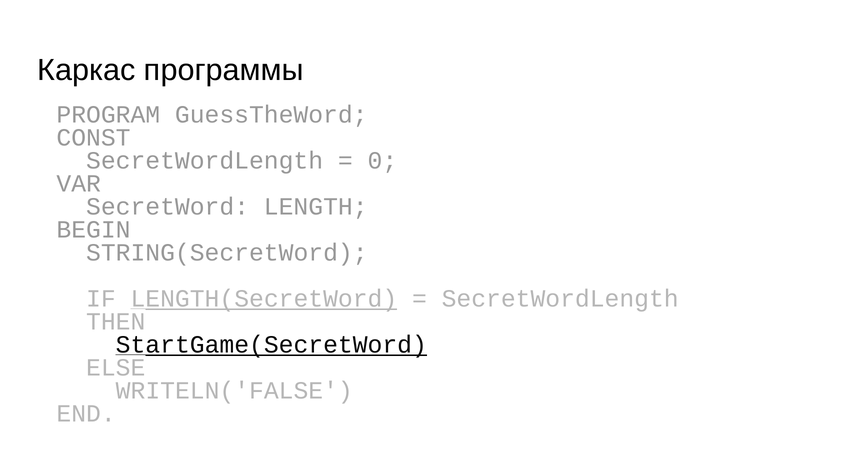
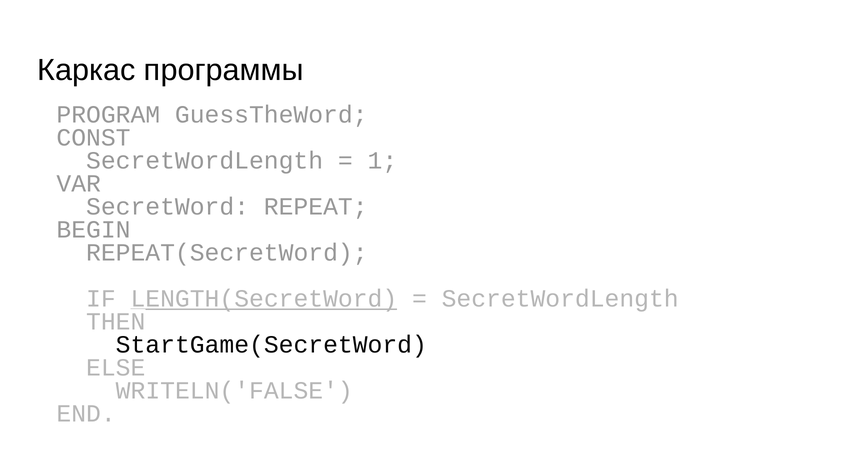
0: 0 -> 1
LENGTH: LENGTH -> REPEAT
STRING(SecretWord: STRING(SecretWord -> REPEAT(SecretWord
StartGame(SecretWord underline: present -> none
